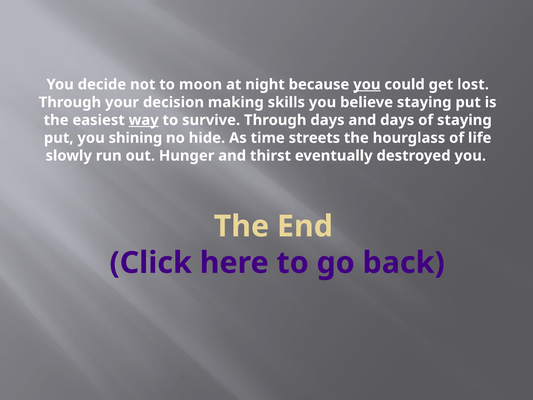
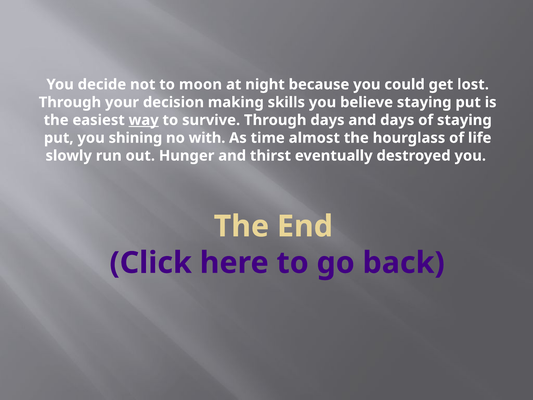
you at (367, 84) underline: present -> none
hide: hide -> with
streets: streets -> almost
